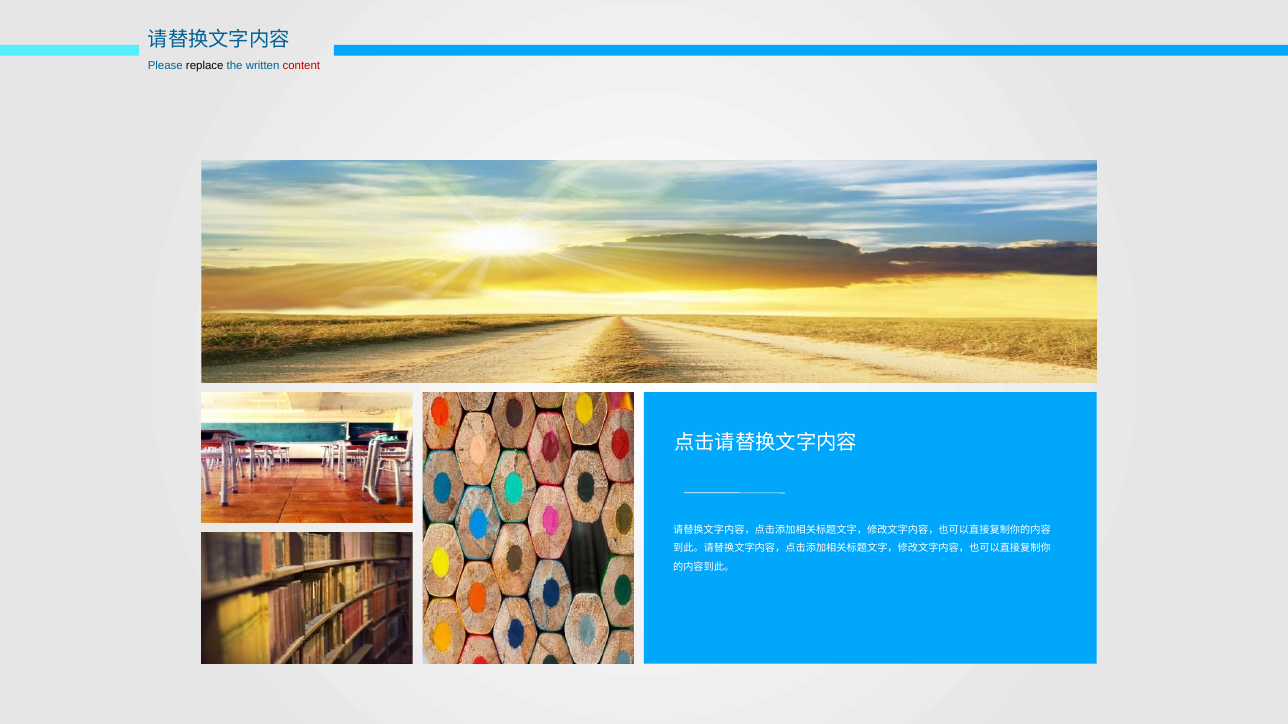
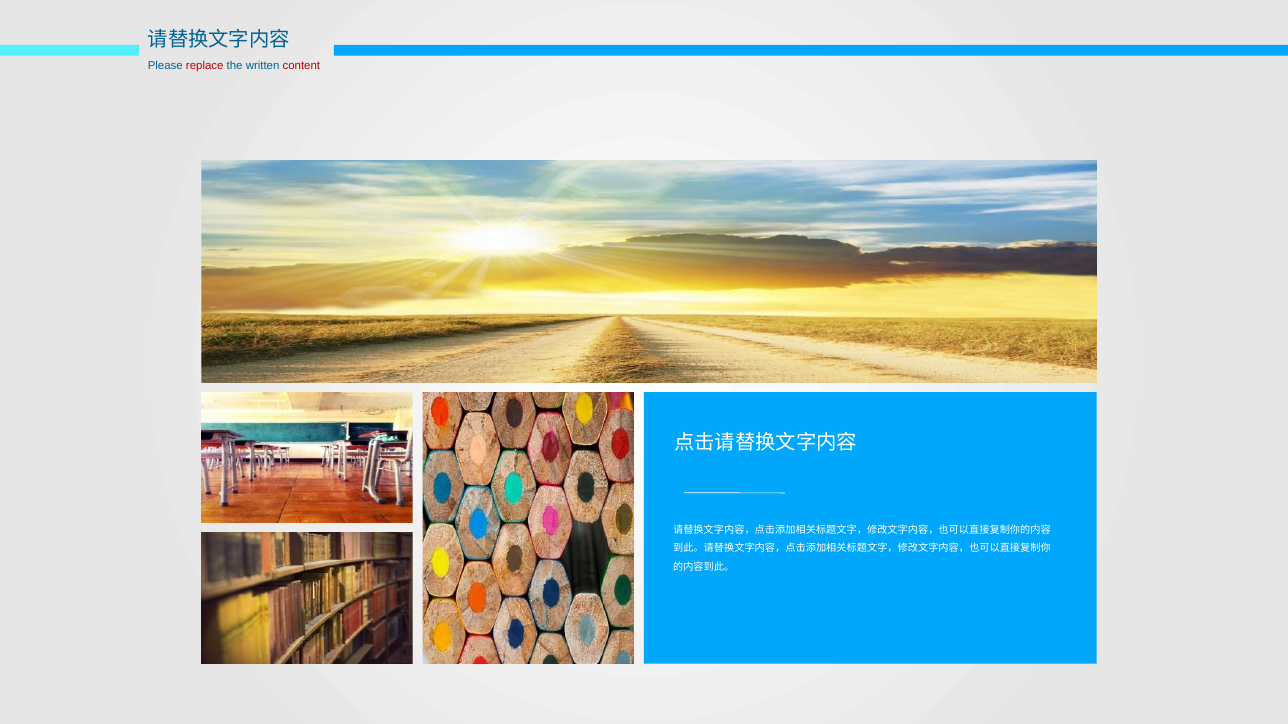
replace colour: black -> red
